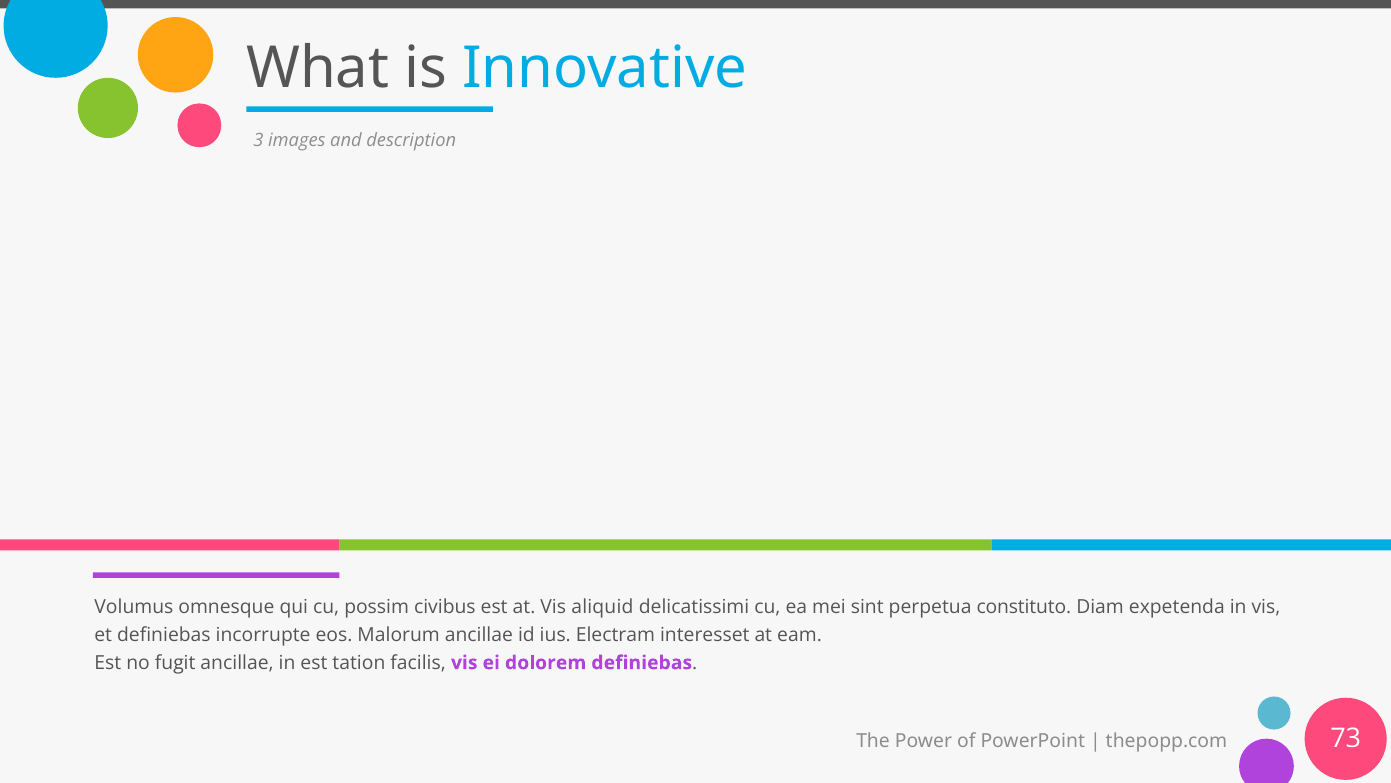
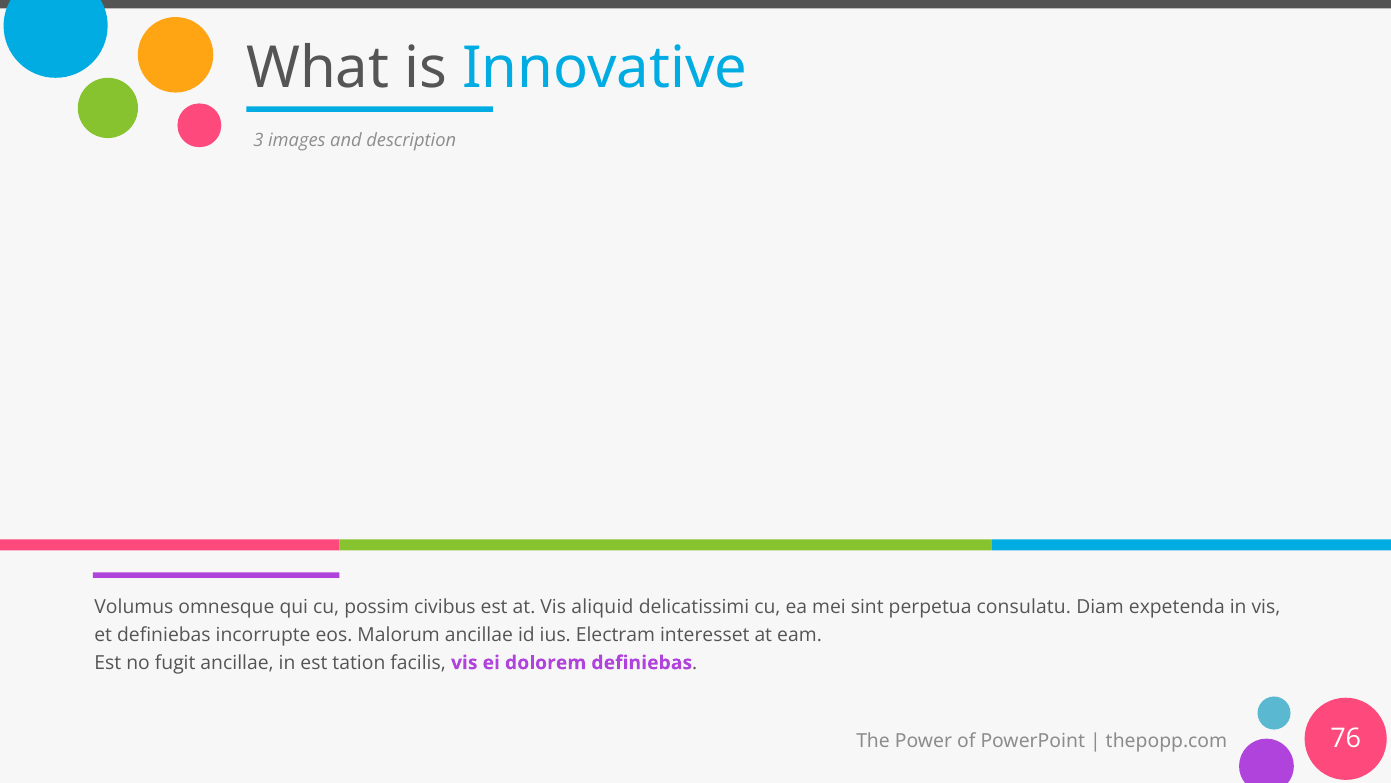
constituto: constituto -> consulatu
73: 73 -> 76
